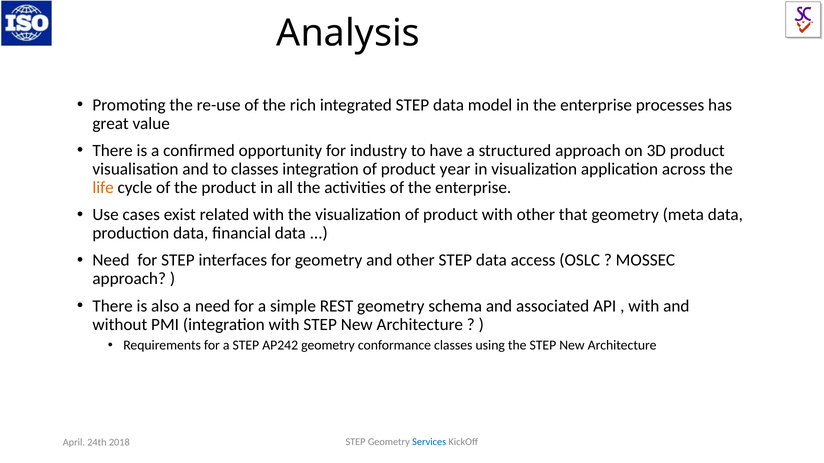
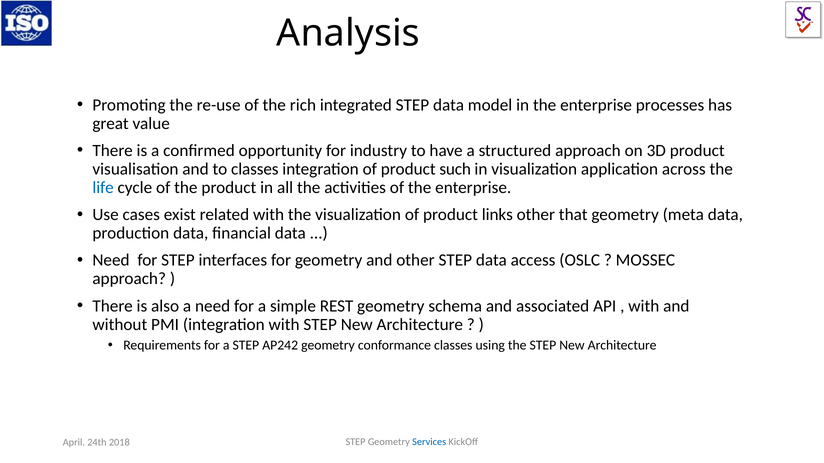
year: year -> such
life colour: orange -> blue
product with: with -> links
